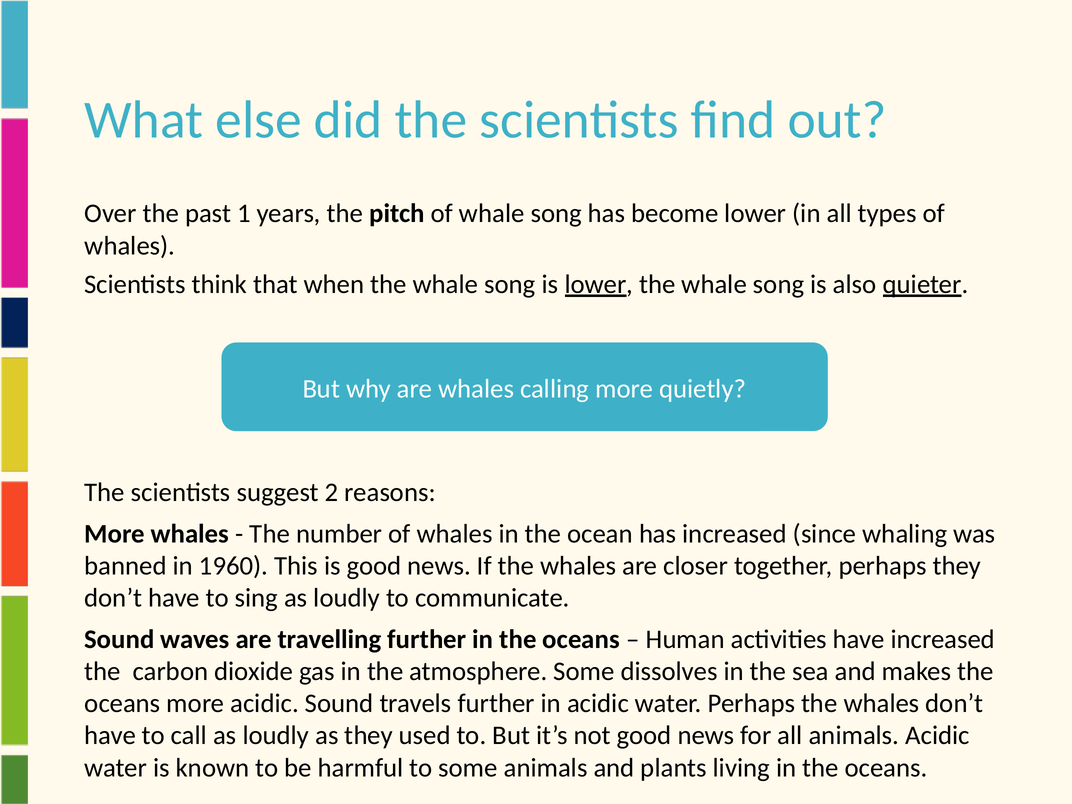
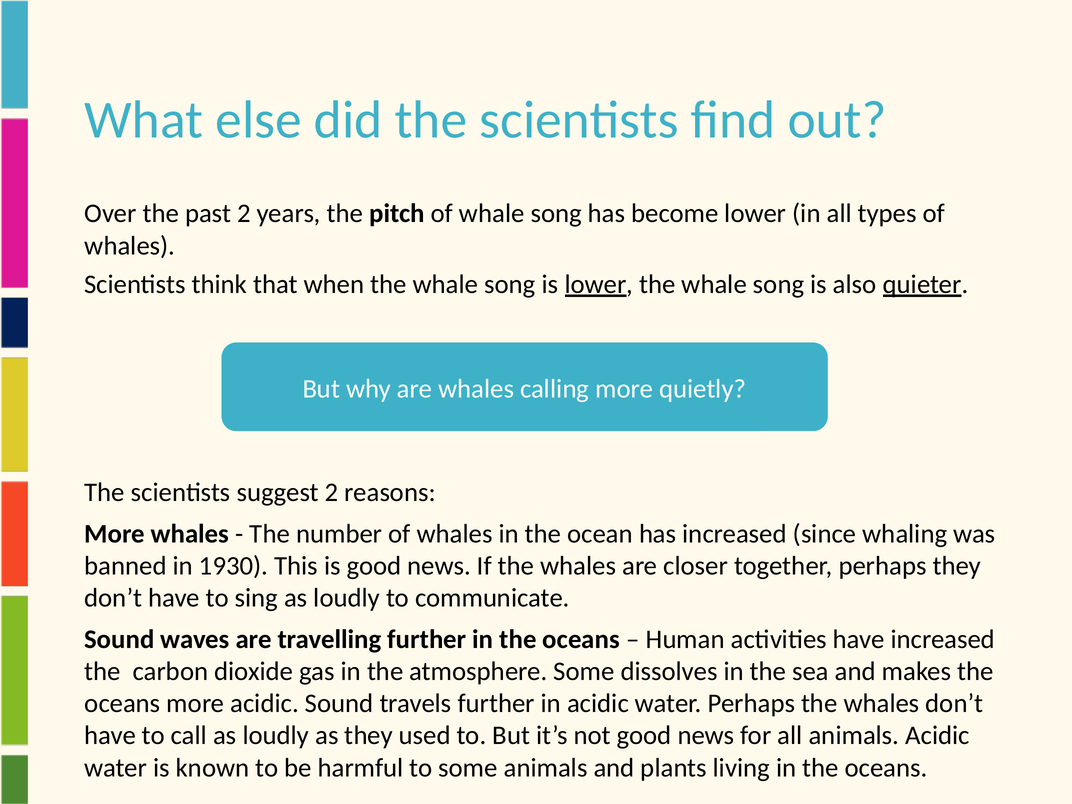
past 1: 1 -> 2
1960: 1960 -> 1930
